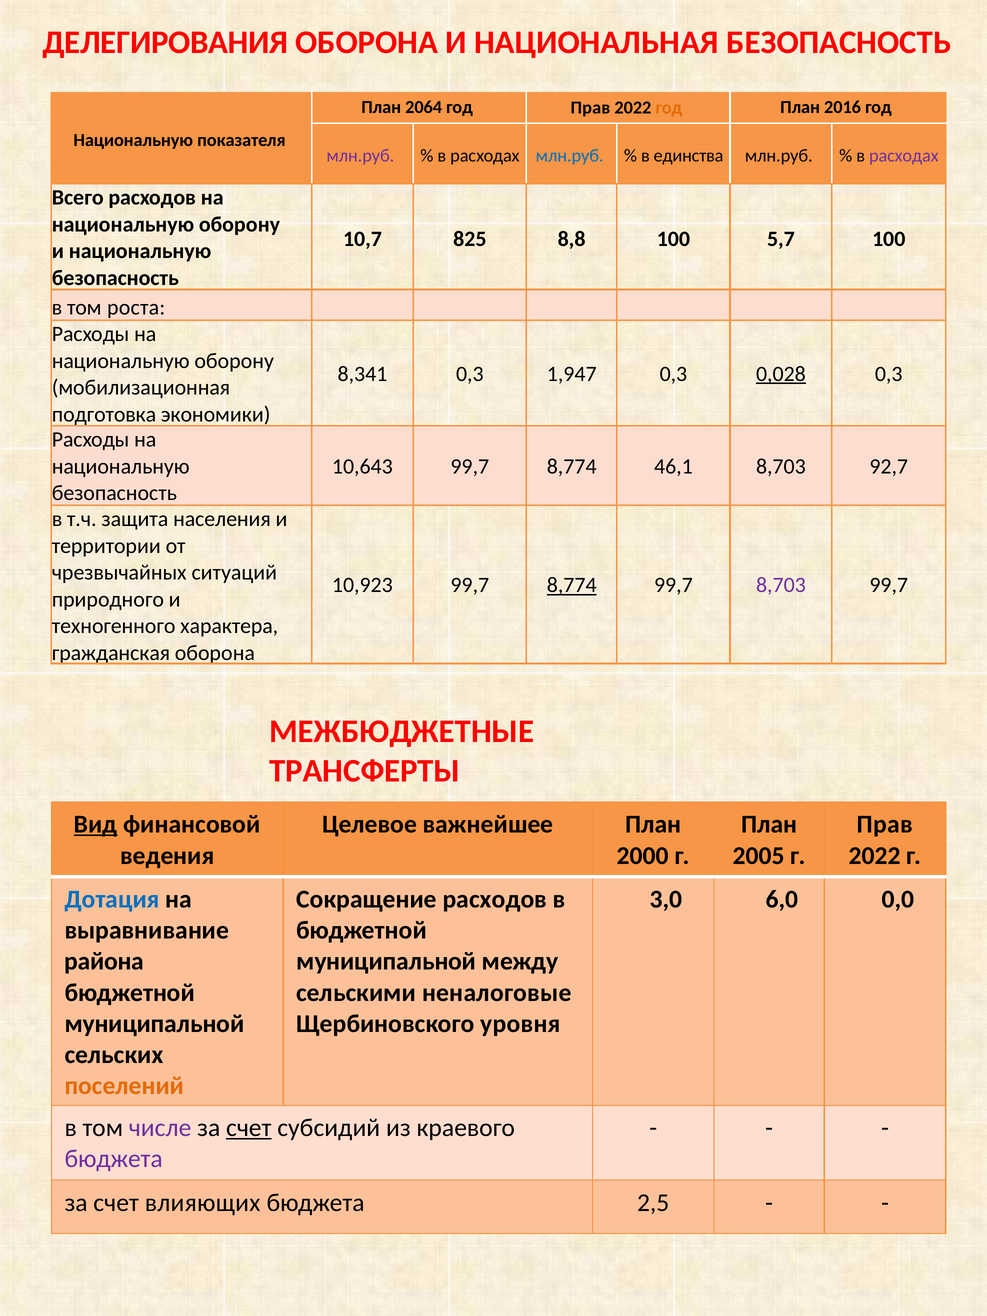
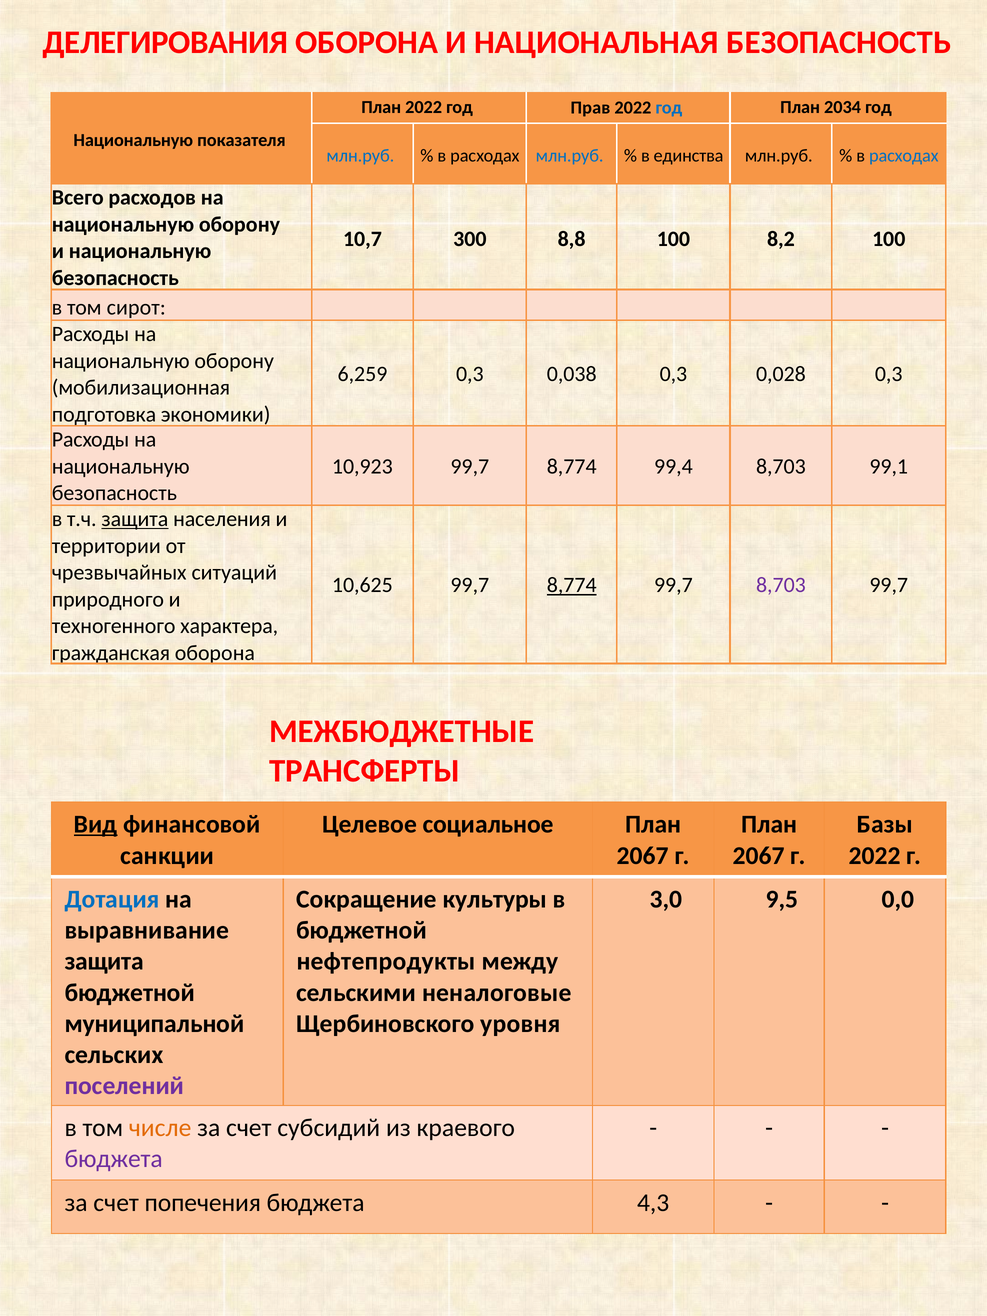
План 2064: 2064 -> 2022
год at (669, 108) colour: orange -> blue
2016: 2016 -> 2034
млн.руб at (360, 156) colour: purple -> blue
расходах at (904, 156) colour: purple -> blue
825: 825 -> 300
5,7: 5,7 -> 8,2
роста: роста -> сирот
8,341: 8,341 -> 6,259
1,947: 1,947 -> 0,038
0,028 underline: present -> none
10,643: 10,643 -> 10,923
46,1: 46,1 -> 99,4
92,7: 92,7 -> 99,1
защита at (135, 519) underline: none -> present
10,923: 10,923 -> 10,625
важнейшее: важнейшее -> социальное
Прав at (885, 824): Прав -> Базы
ведения: ведения -> санкции
2000 at (643, 856): 2000 -> 2067
2005 at (759, 856): 2005 -> 2067
Сокращение расходов: расходов -> культуры
6,0: 6,0 -> 9,5
района at (104, 961): района -> защита
муниципальной at (386, 961): муниципальной -> нефтепродукты
поселений colour: orange -> purple
числе colour: purple -> orange
счет at (249, 1128) underline: present -> none
влияющих: влияющих -> попечения
2,5: 2,5 -> 4,3
